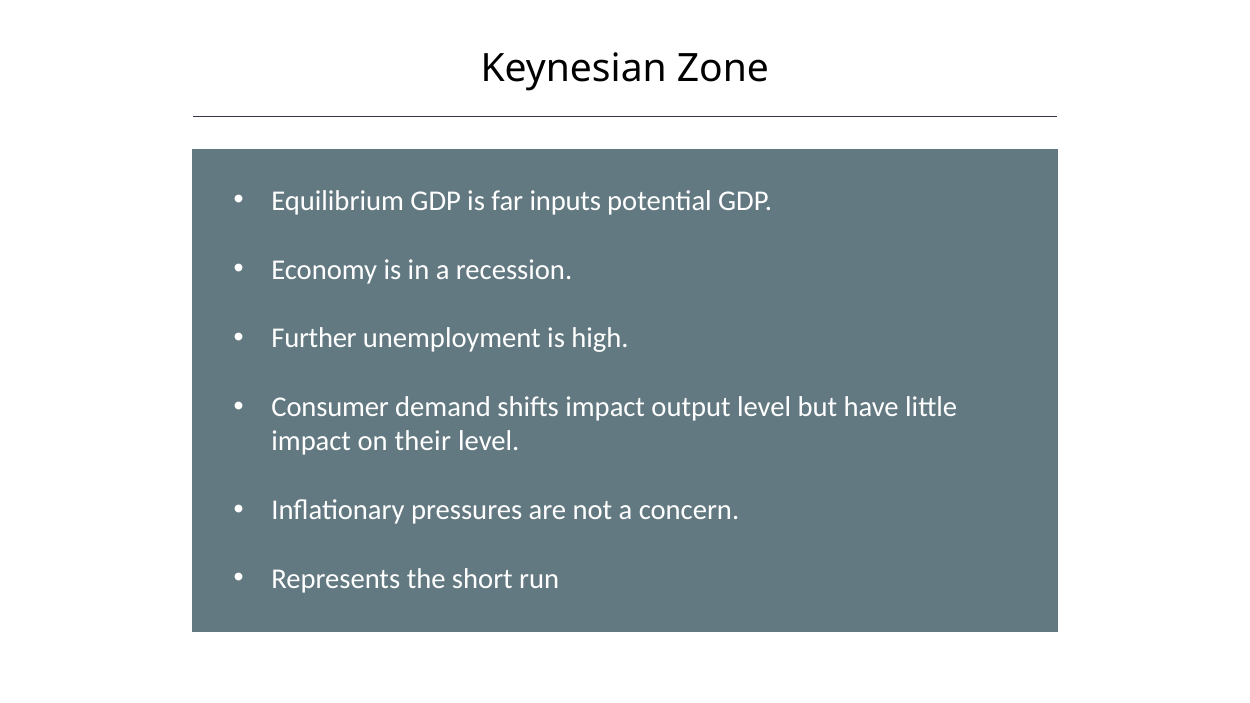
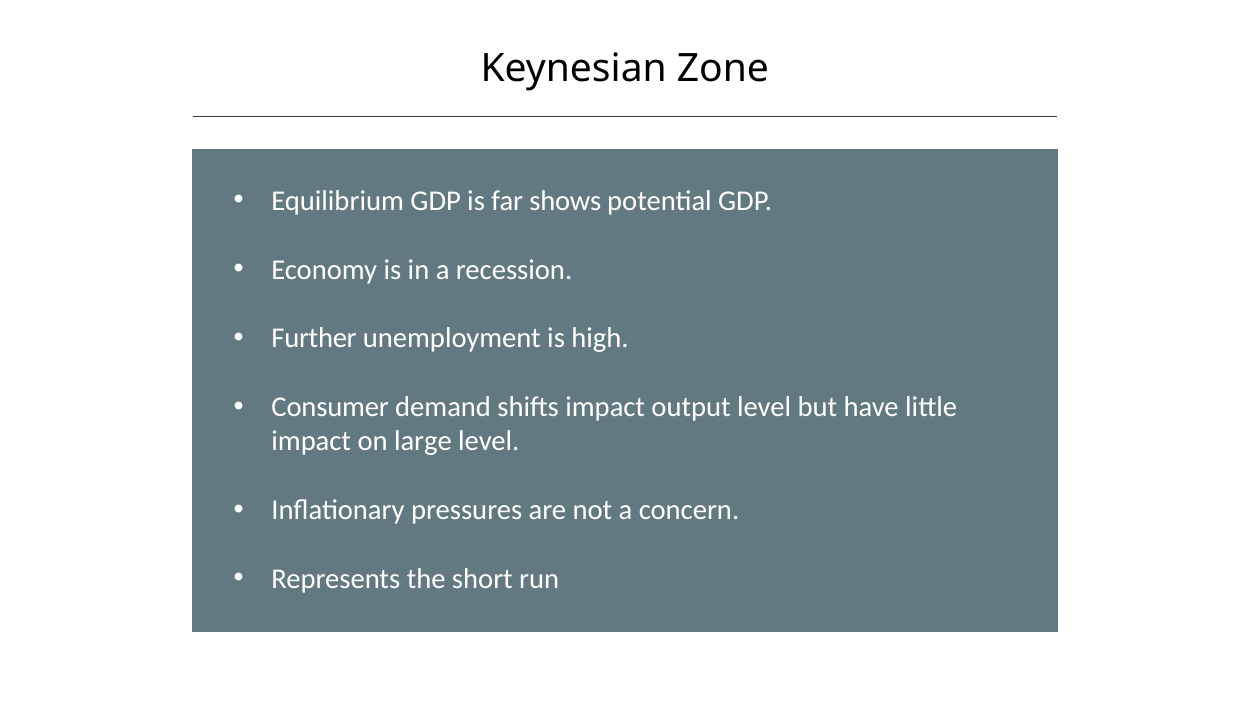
inputs: inputs -> shows
their: their -> large
